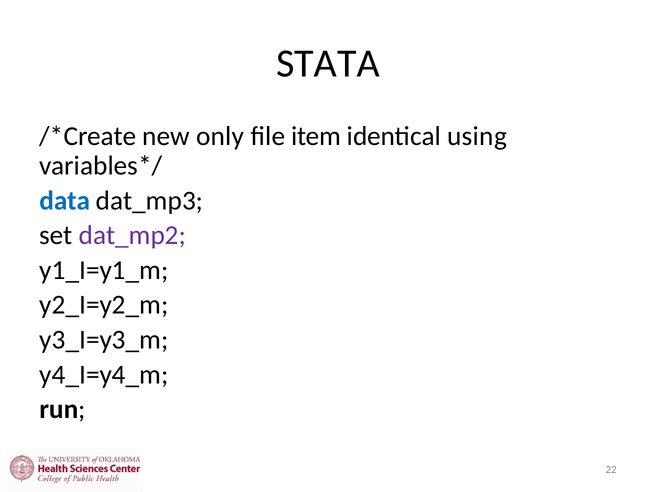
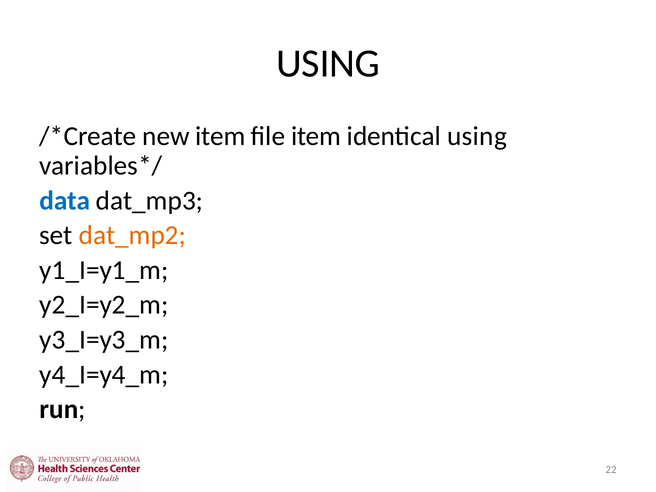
STATA at (328, 64): STATA -> USING
new only: only -> item
dat_mp2 colour: purple -> orange
